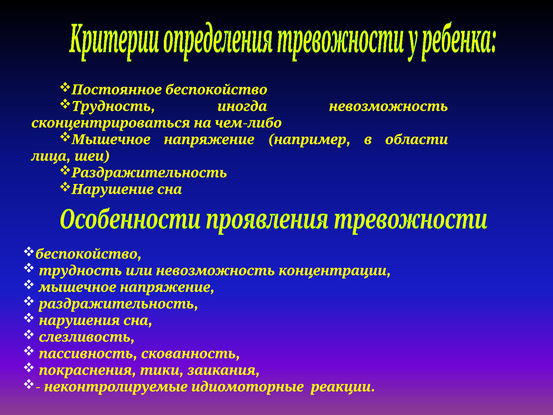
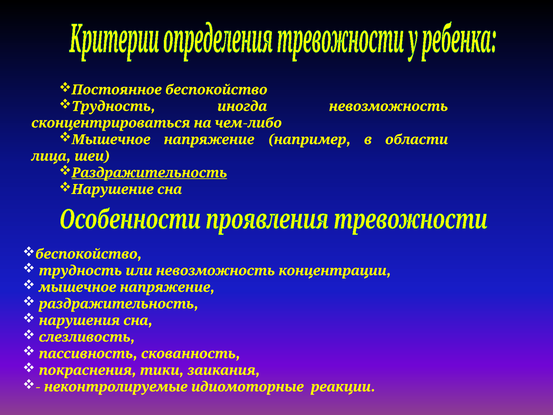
Раздражительность at (149, 173) underline: none -> present
